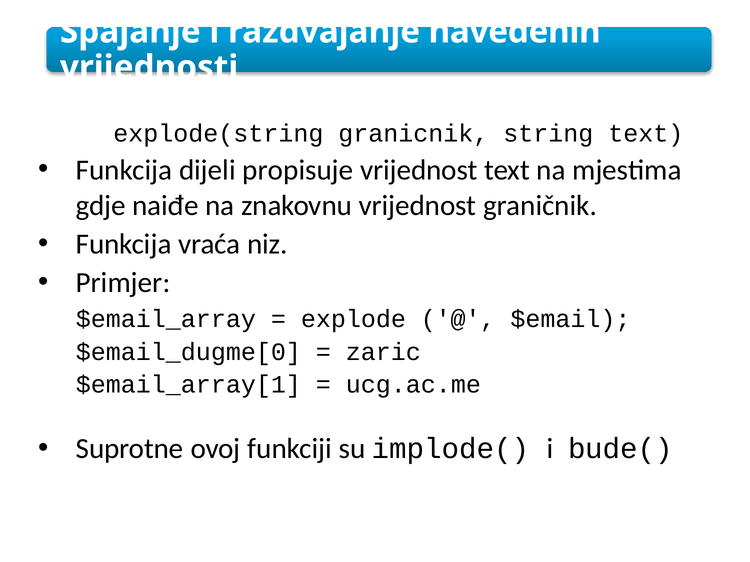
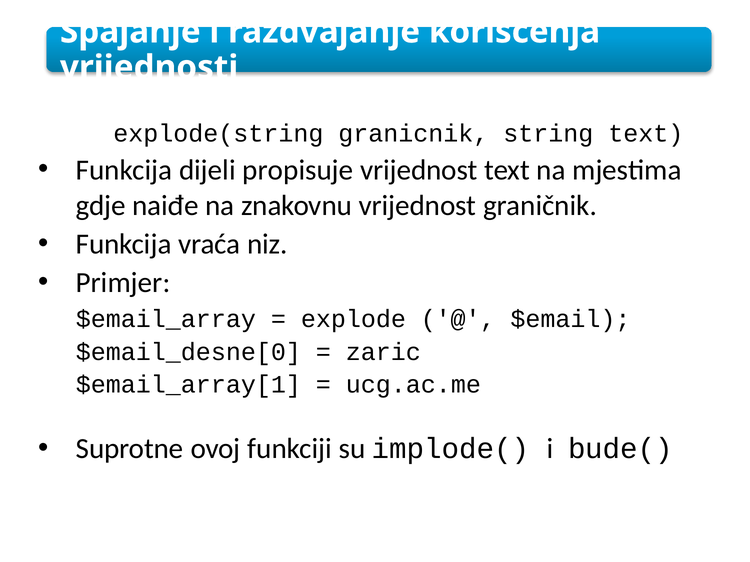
navedenih: navedenih -> korišćenja
$email_dugme[0: $email_dugme[0 -> $email_desne[0
